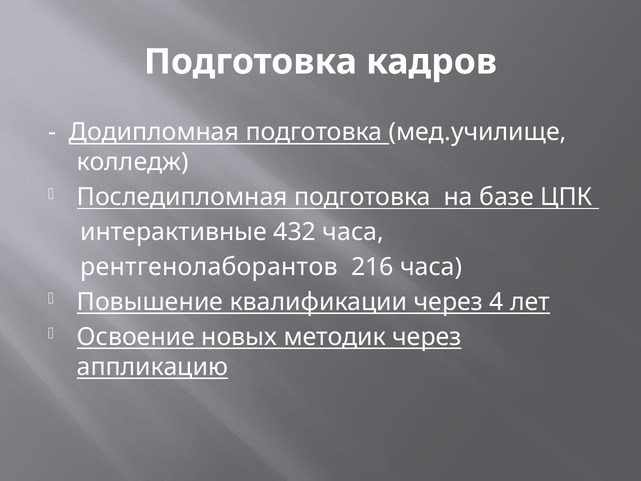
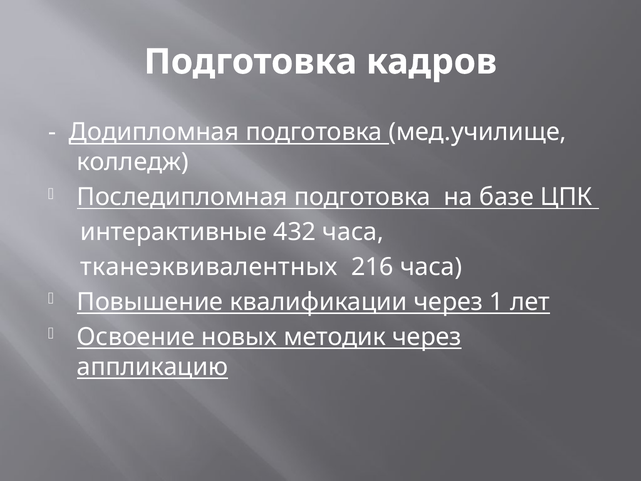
рентгенолаборантов: рентгенолаборантов -> тканеэквивалентных
4: 4 -> 1
